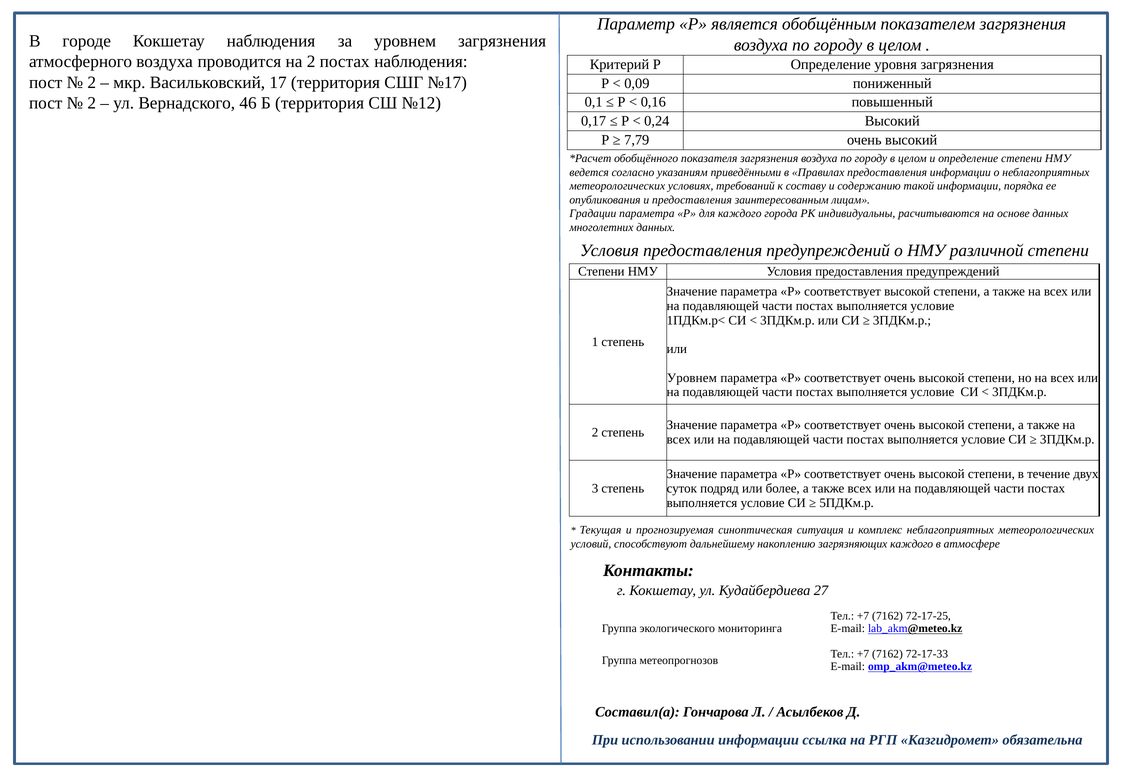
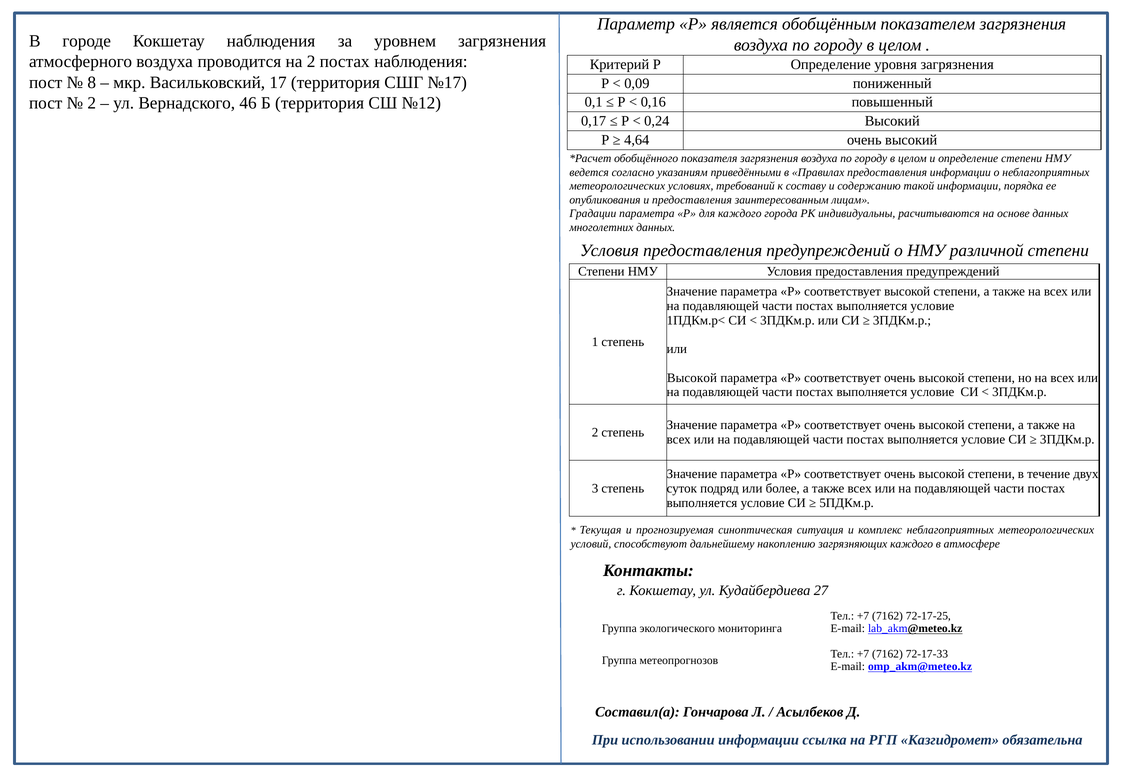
2 at (92, 82): 2 -> 8
7,79: 7,79 -> 4,64
Уровнем at (692, 378): Уровнем -> Высокой
